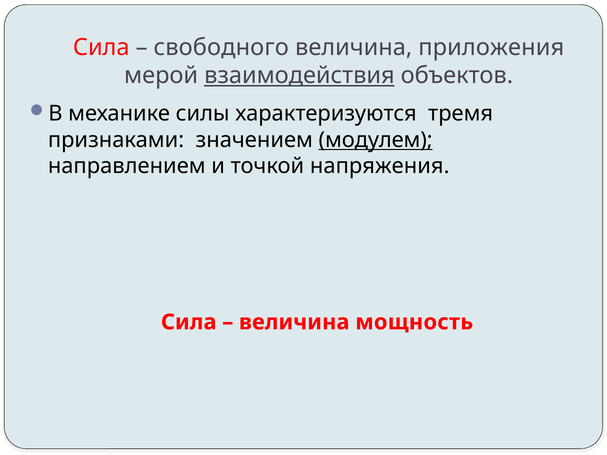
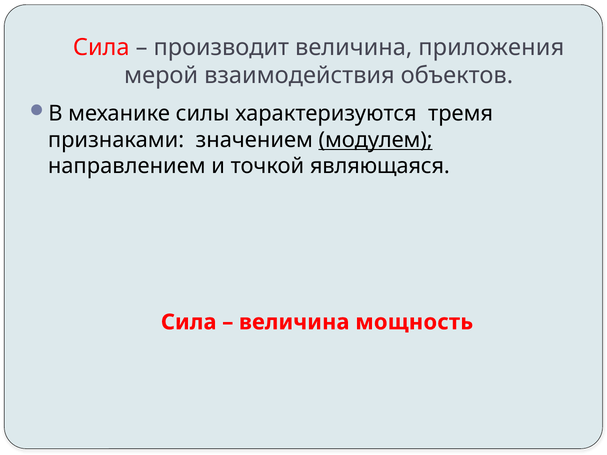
свободного: свободного -> производит
взаимодействия underline: present -> none
напряжения: напряжения -> являющаяся
